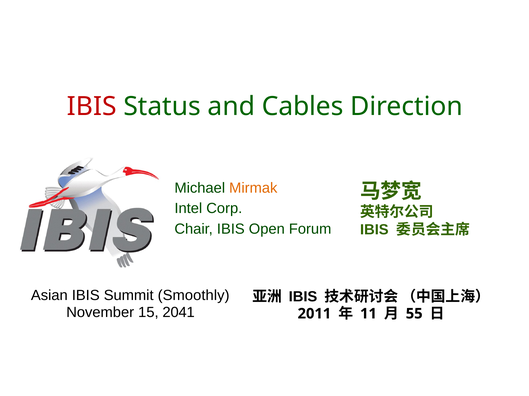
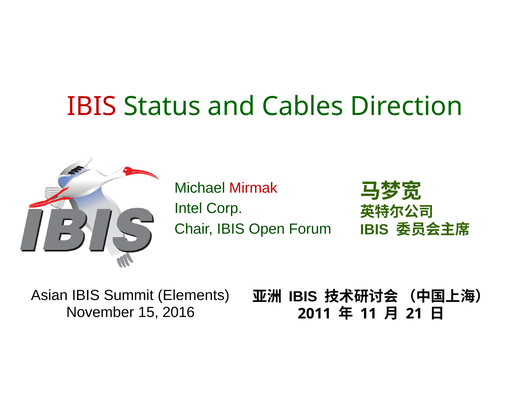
Mirmak colour: orange -> red
Smoothly: Smoothly -> Elements
2041: 2041 -> 2016
55: 55 -> 21
